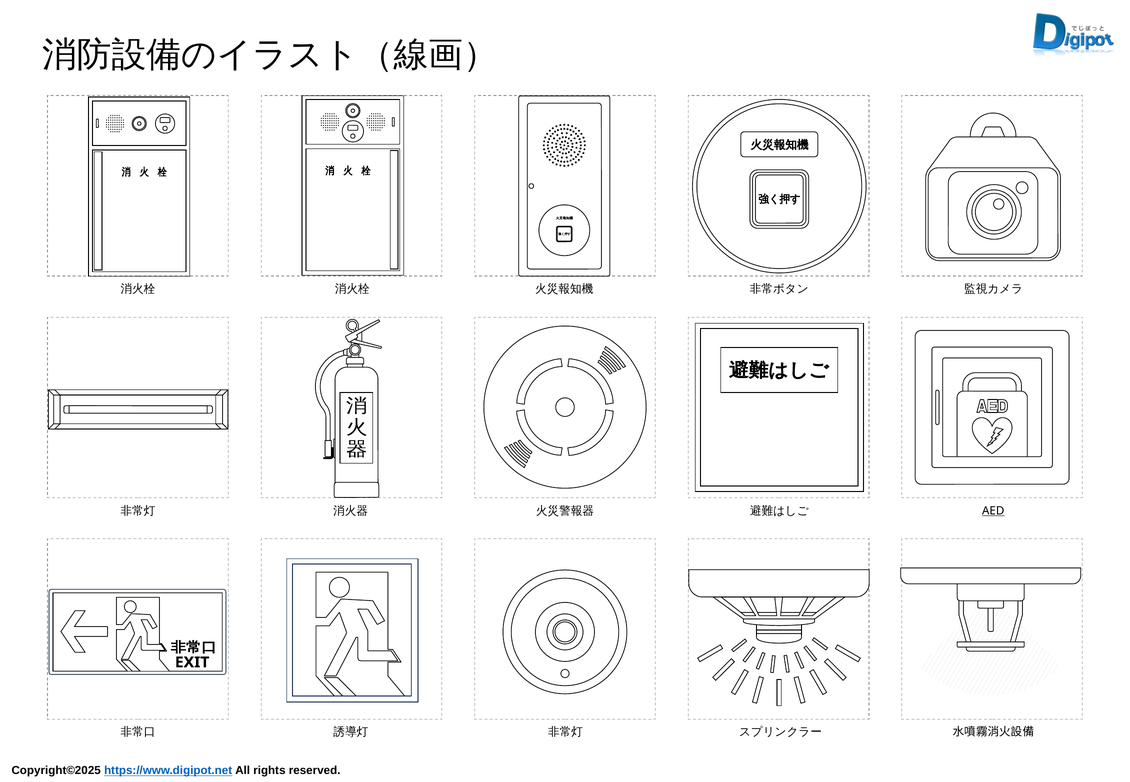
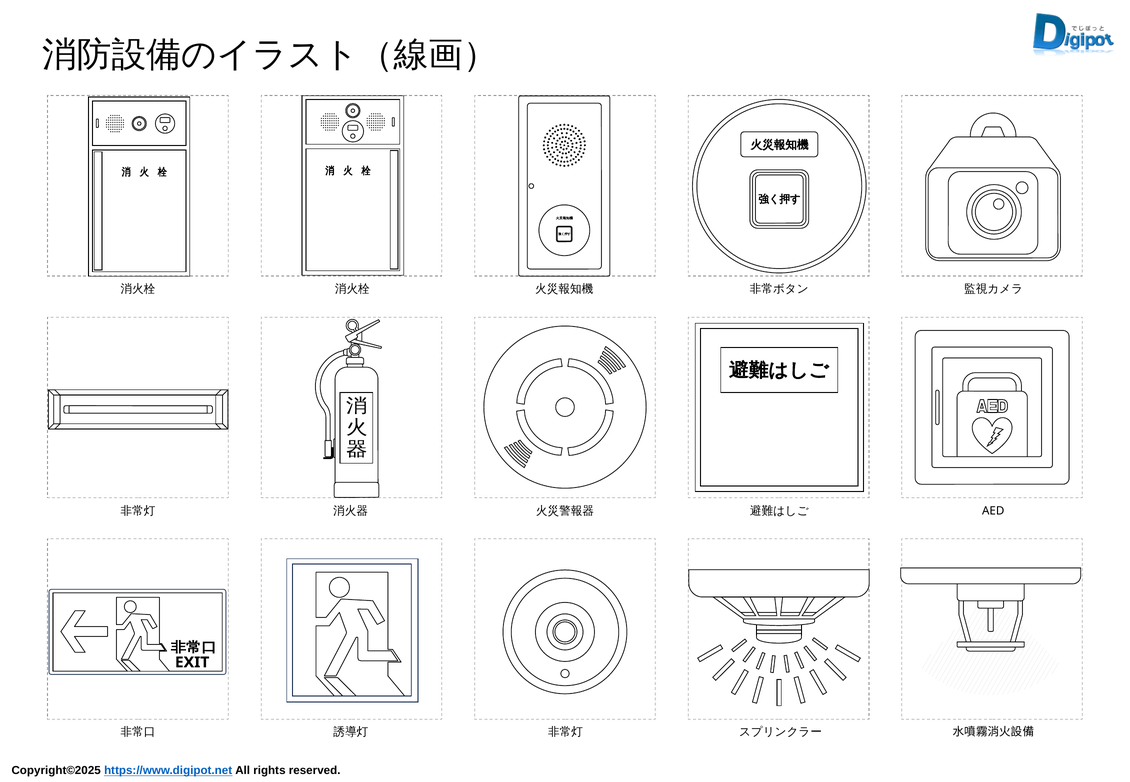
AED underline: present -> none
